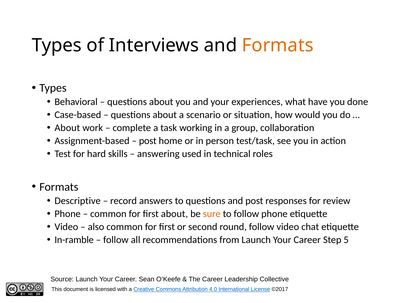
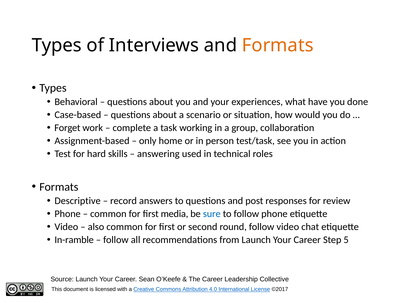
About at (67, 128): About -> Forget
post at (148, 141): post -> only
first about: about -> media
sure colour: orange -> blue
